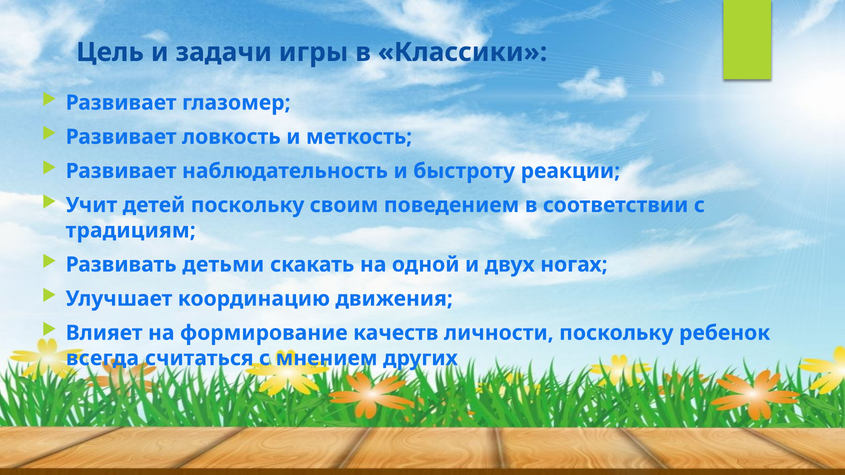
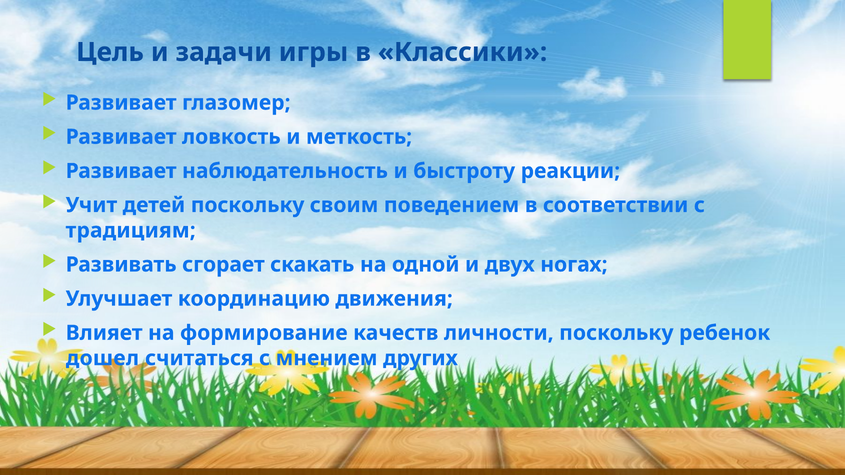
детьми: детьми -> сгорает
всегда: всегда -> дошел
